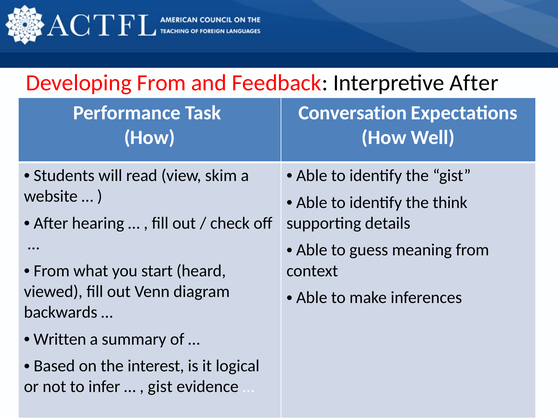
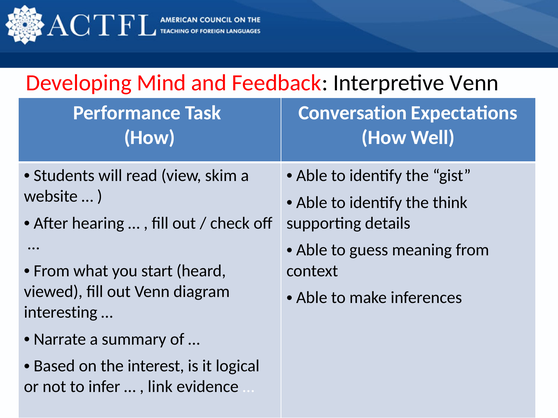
Developing From: From -> Mind
Interpretive After: After -> Venn
backwards: backwards -> interesting
Written: Written -> Narrate
gist at (160, 387): gist -> link
